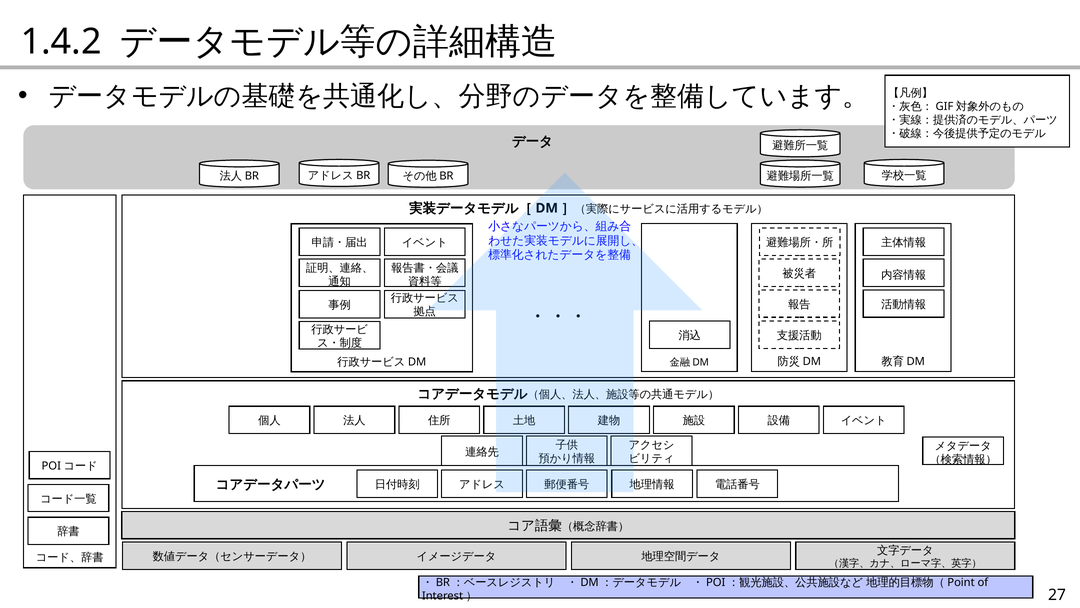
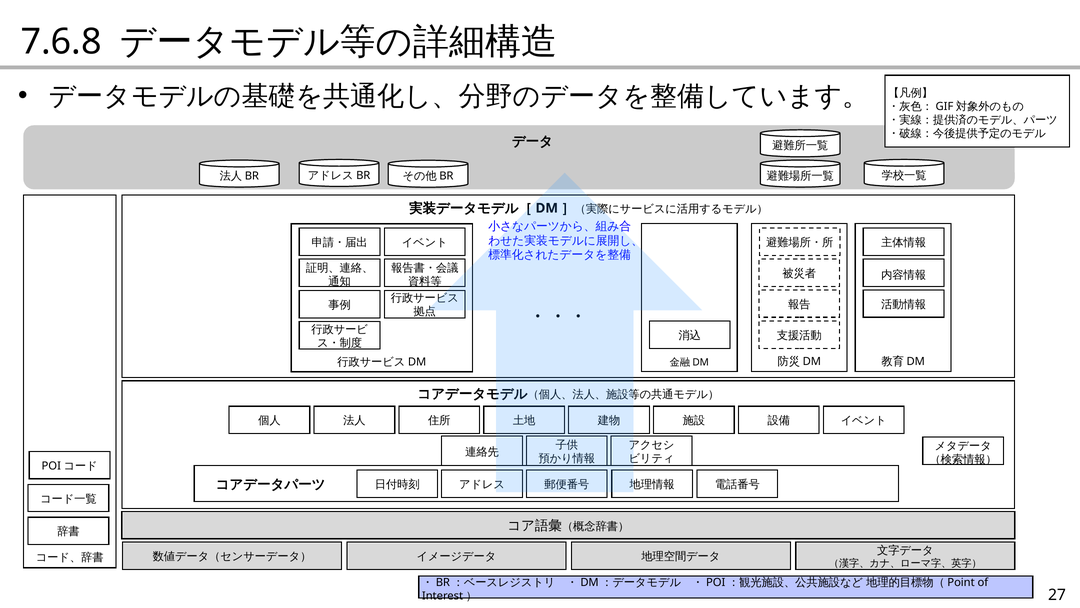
1.4.2: 1.4.2 -> 7.6.8
